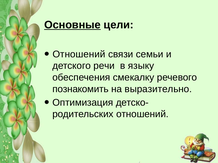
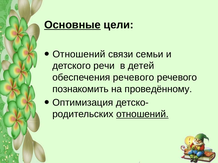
языку: языку -> детей
обеспечения смекалку: смекалку -> речевого
выразительно: выразительно -> проведённому
отношений at (142, 114) underline: none -> present
